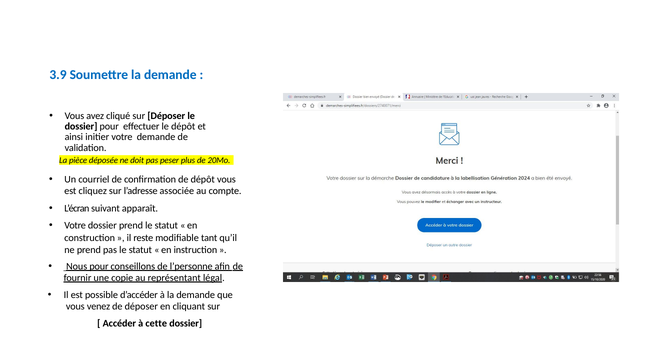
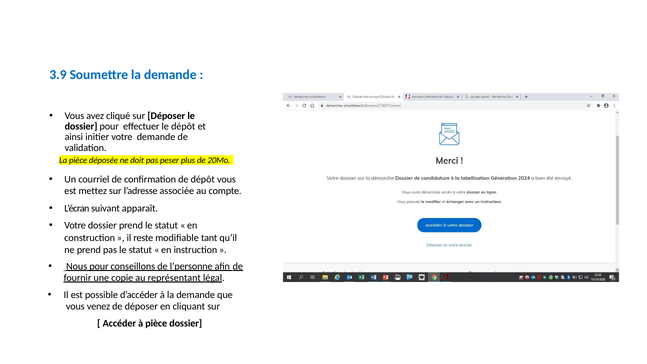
cliquez: cliquez -> mettez
à cette: cette -> pièce
